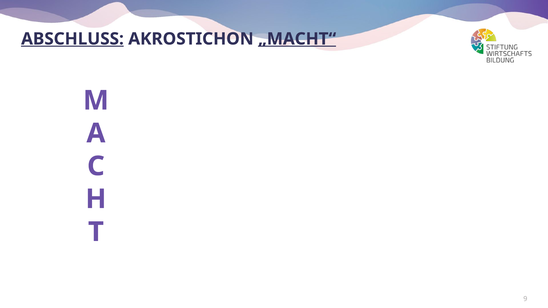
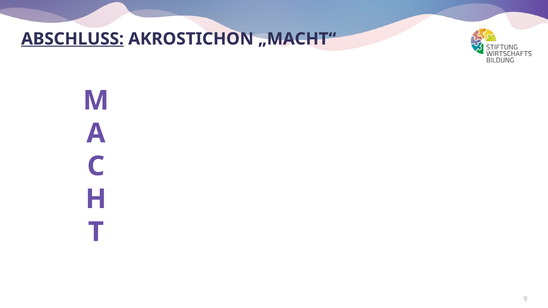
„MACHT“ underline: present -> none
